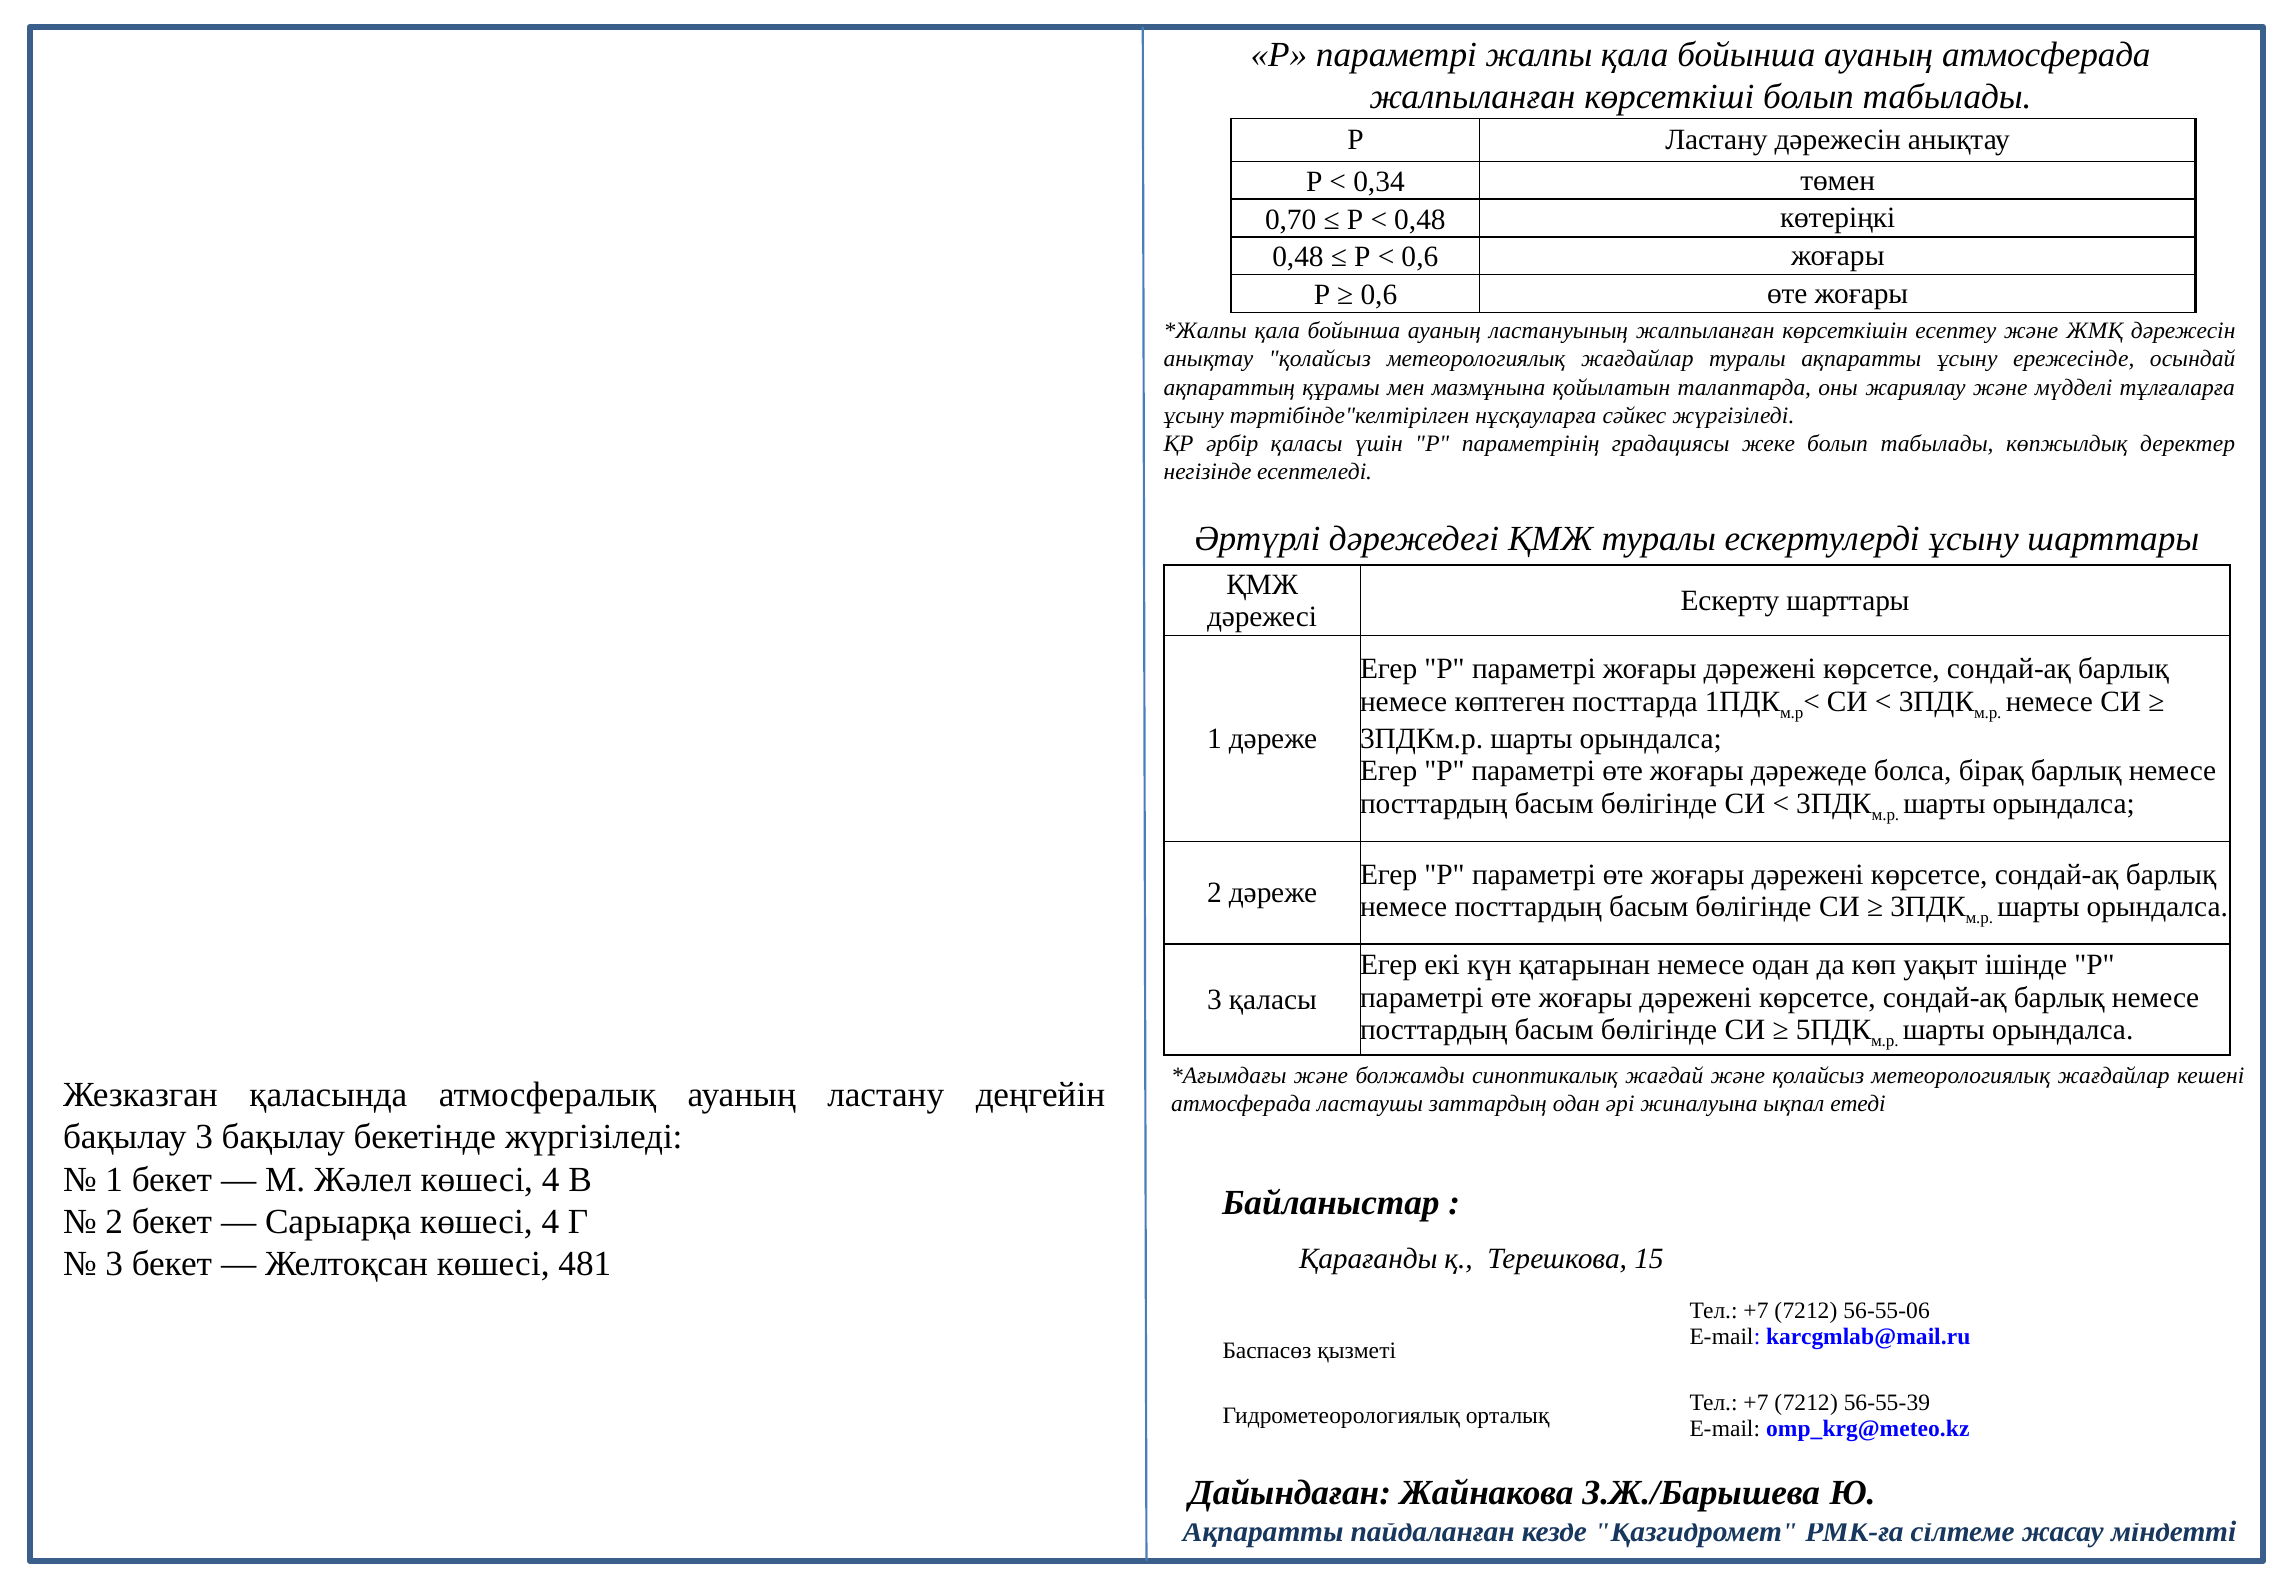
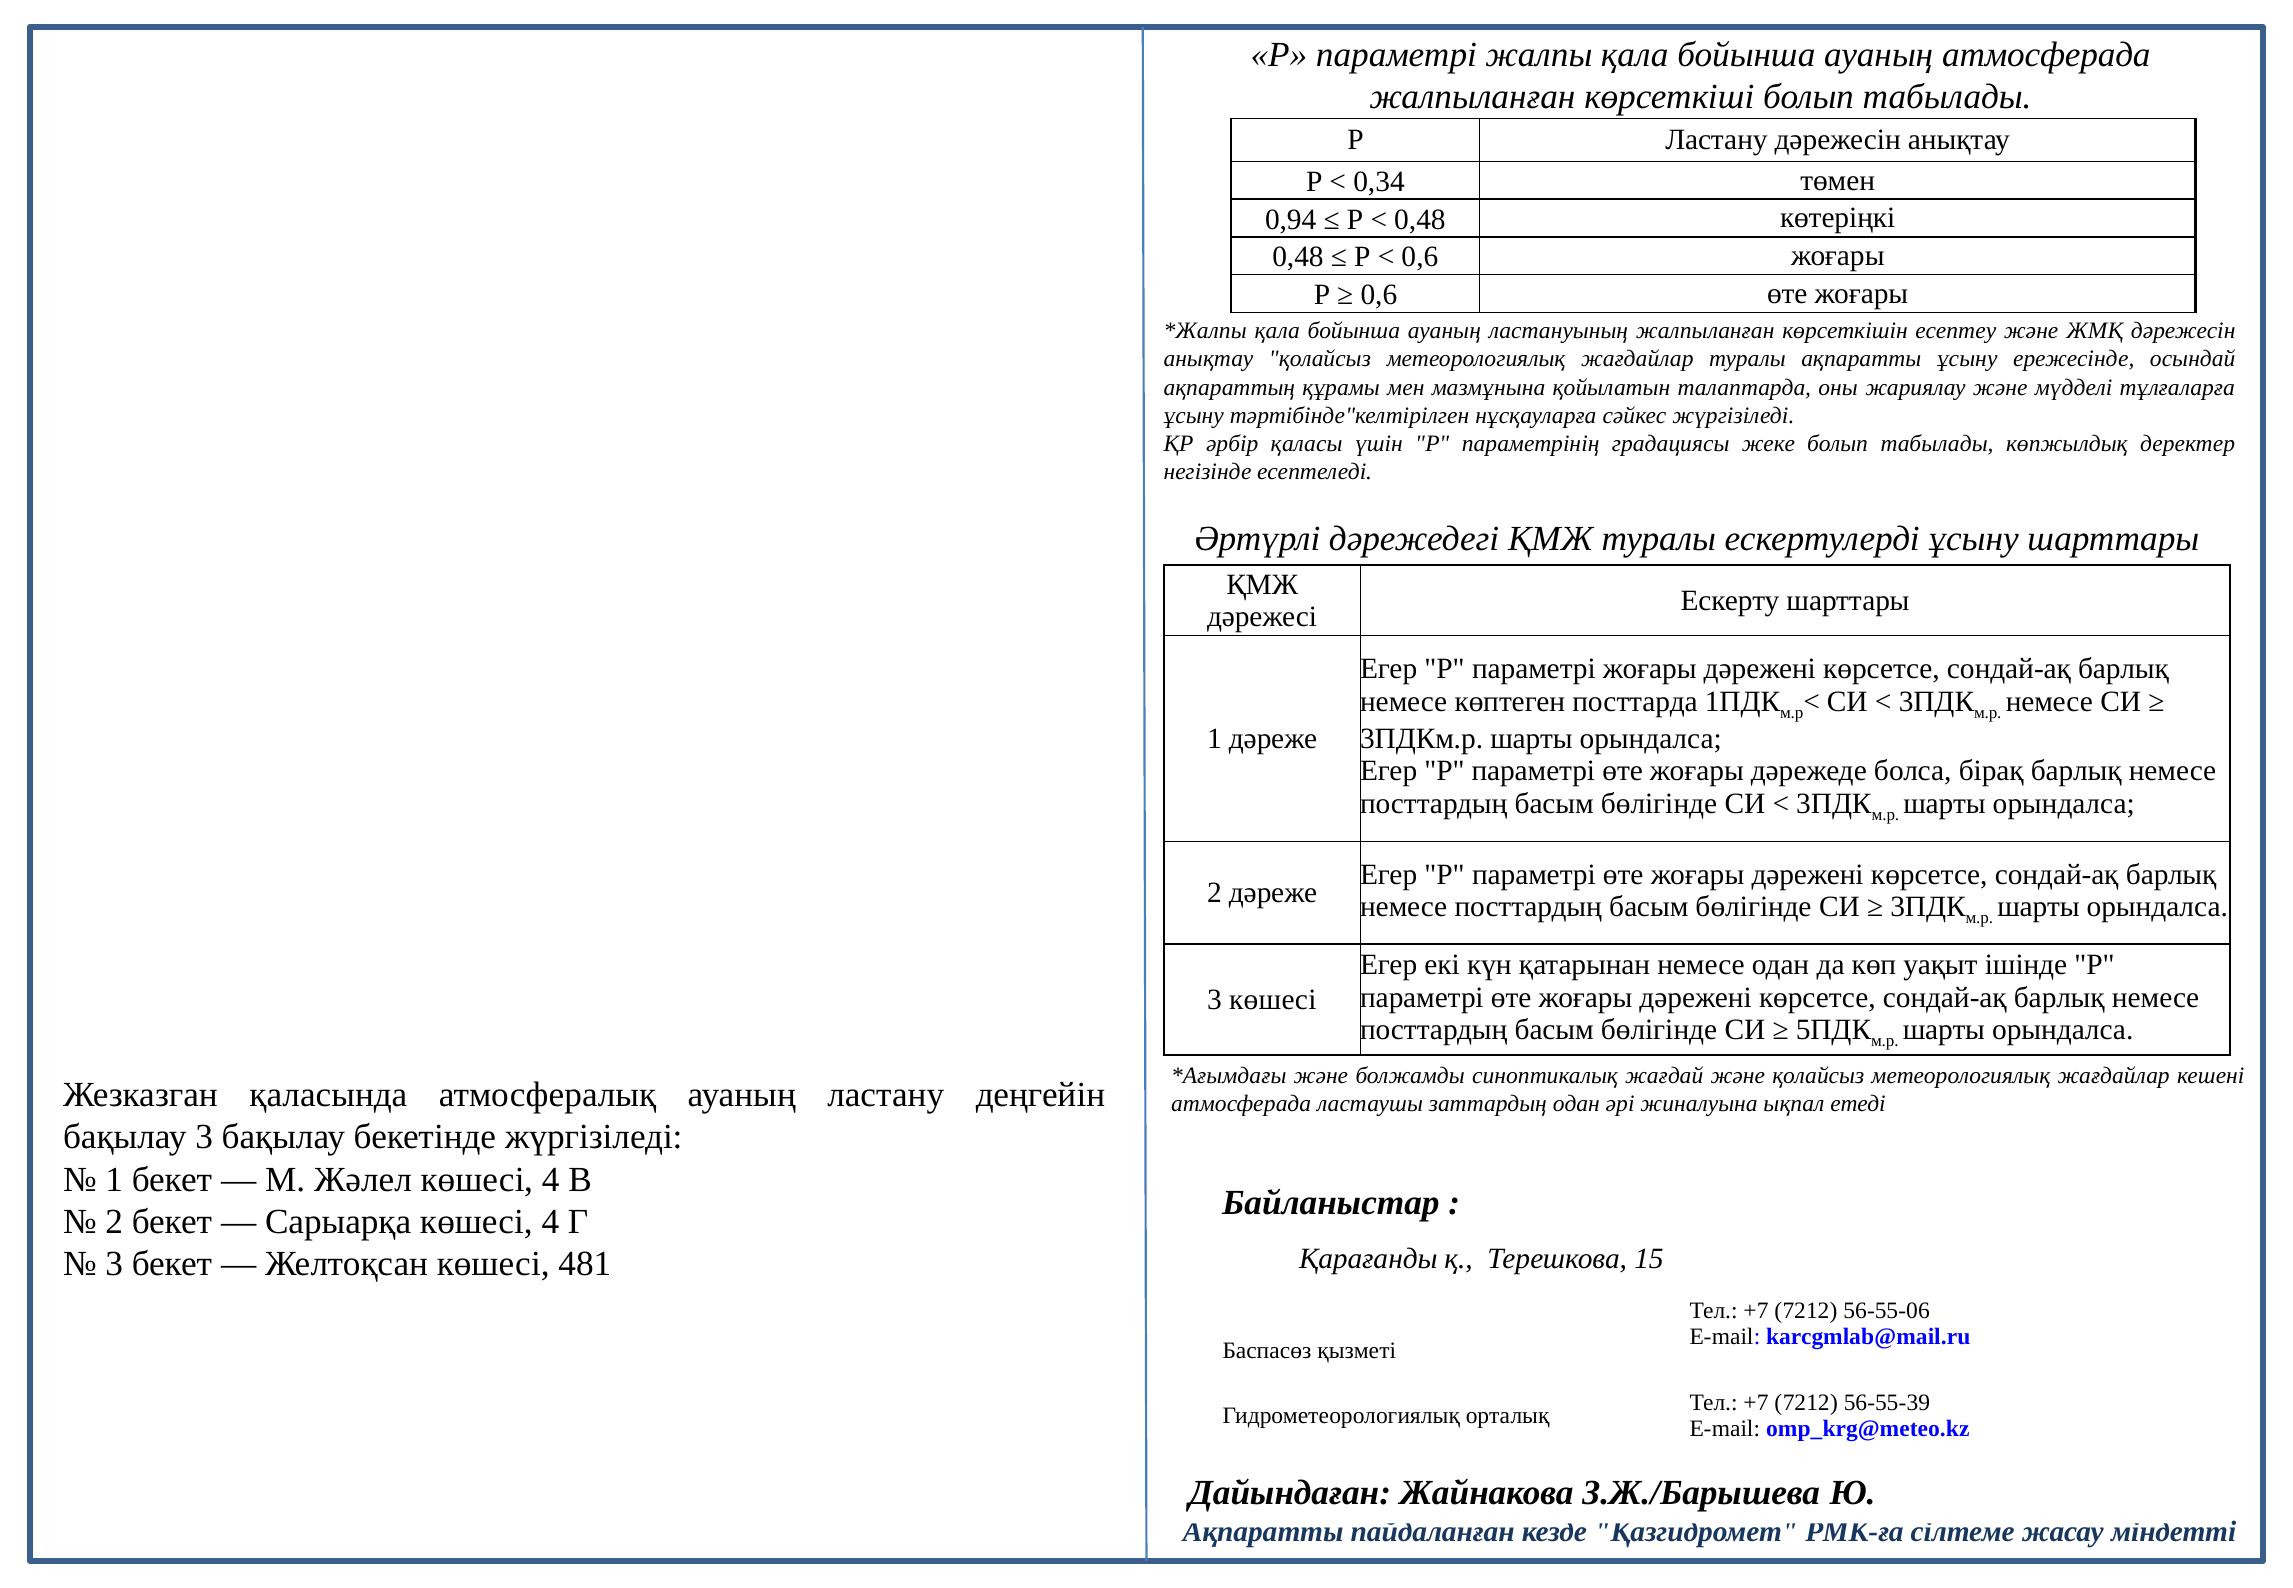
0,70: 0,70 -> 0,94
3 қаласы: қаласы -> көшесі
